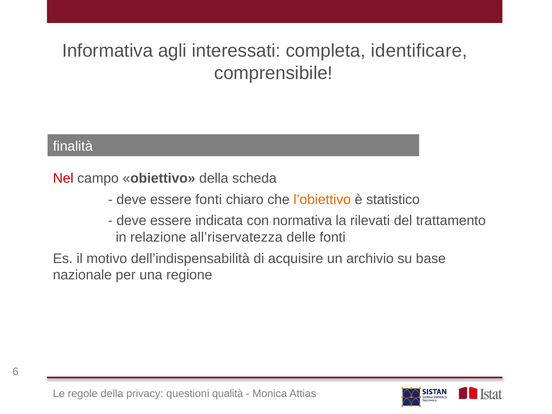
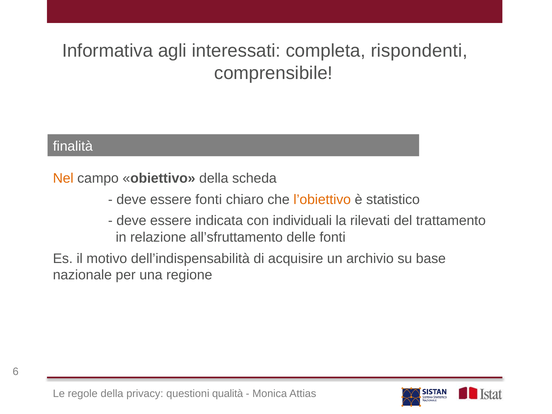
identificare: identificare -> rispondenti
Nel colour: red -> orange
normativa: normativa -> individuali
all’riservatezza: all’riservatezza -> all’sfruttamento
